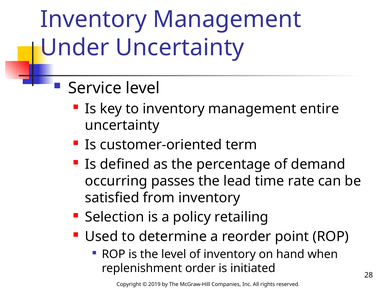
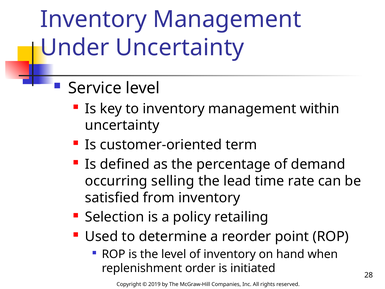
entire: entire -> within
passes: passes -> selling
